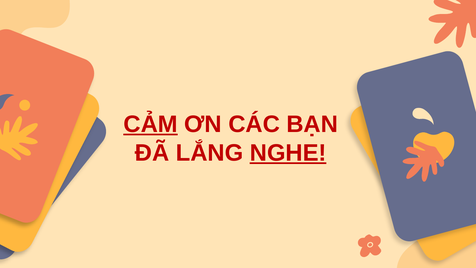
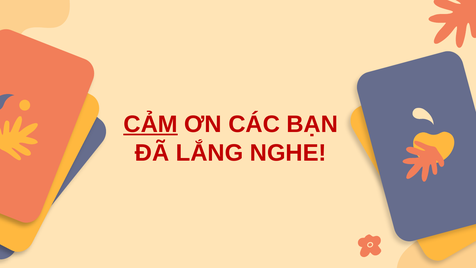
NGHE underline: present -> none
